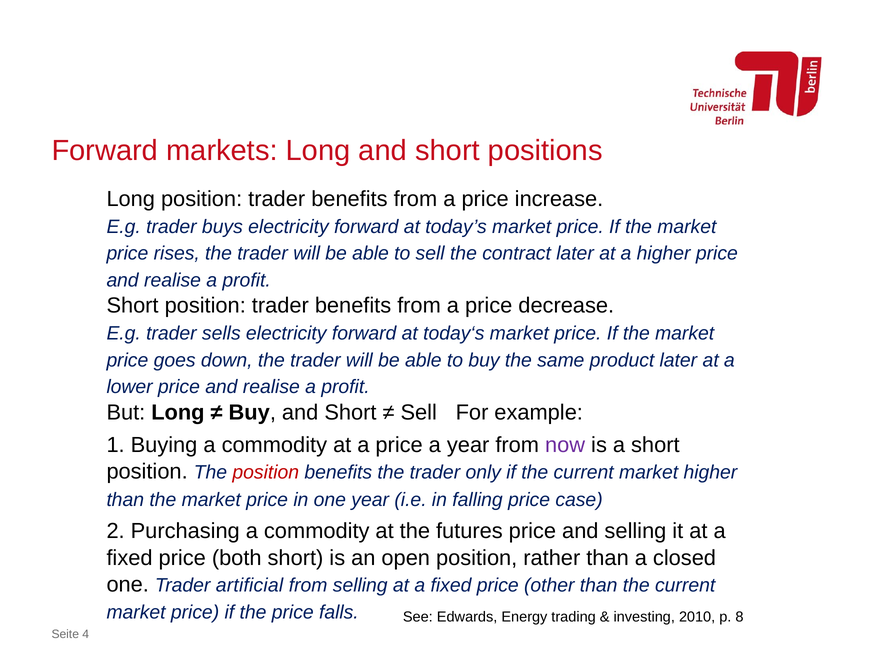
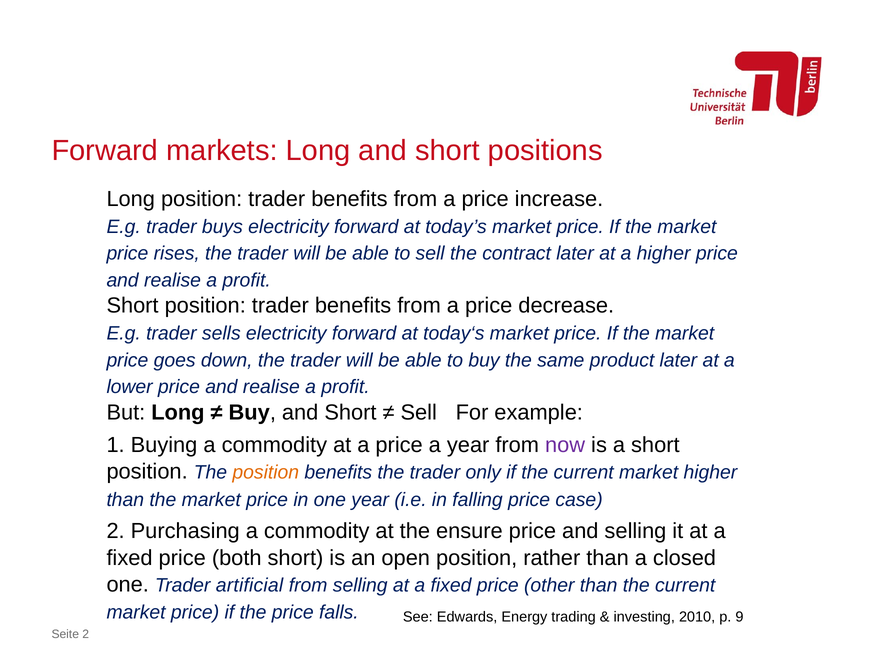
position at (266, 472) colour: red -> orange
futures: futures -> ensure
8: 8 -> 9
Seite 4: 4 -> 2
